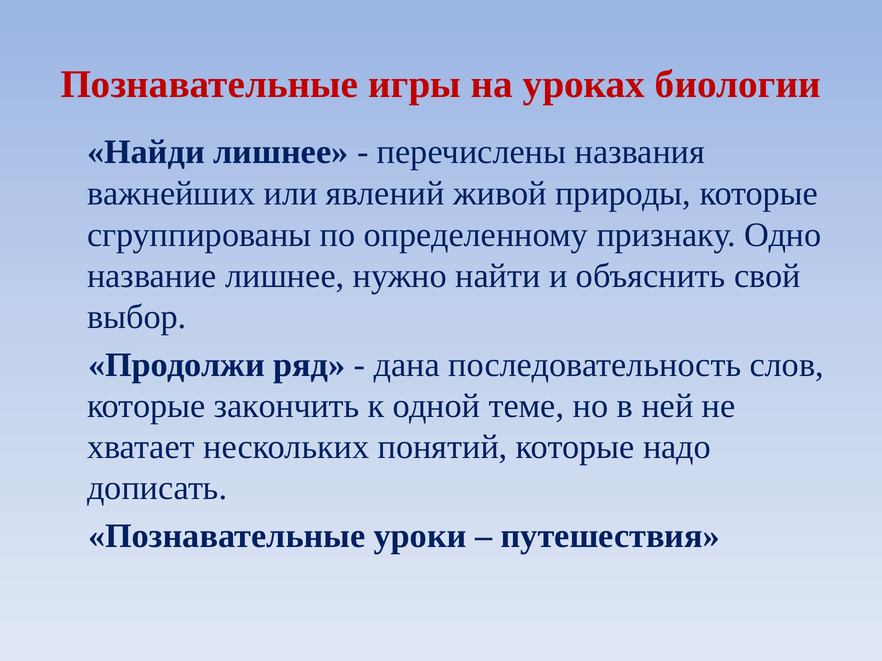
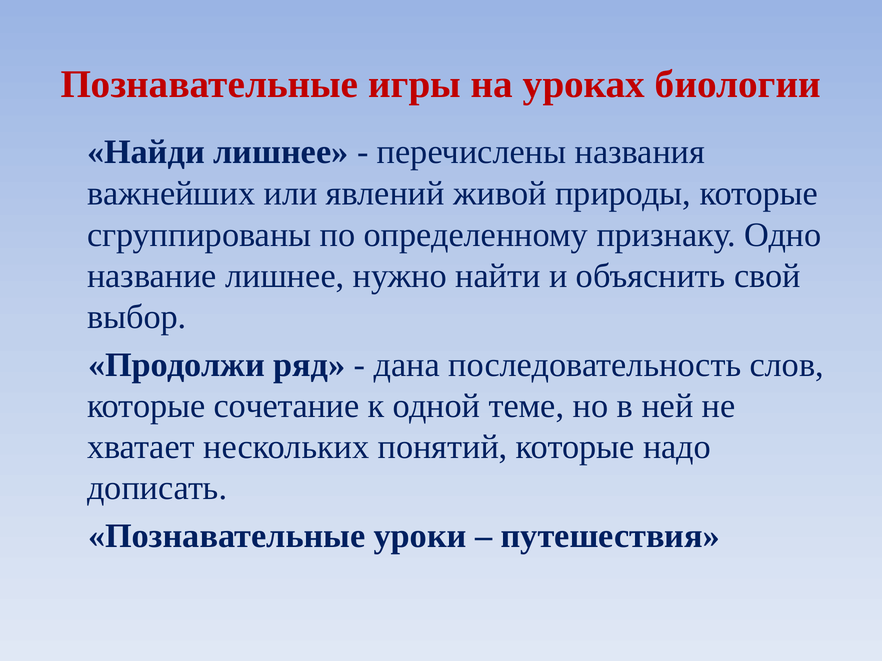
закончить: закончить -> сочетание
